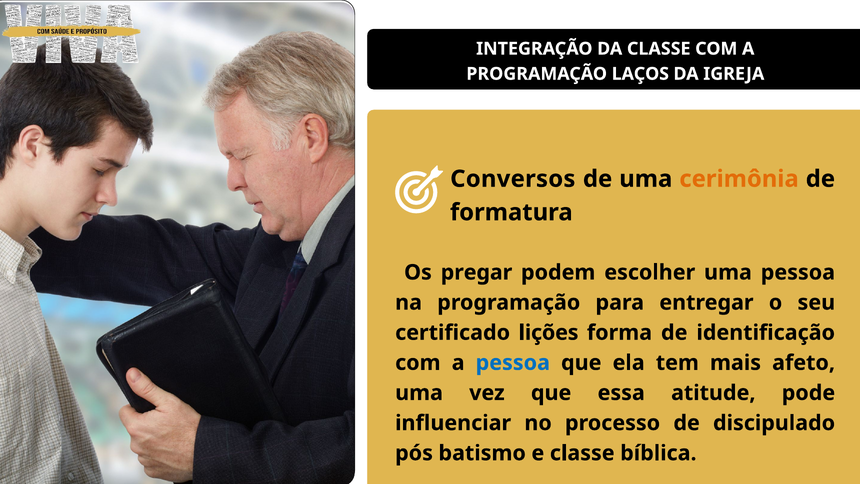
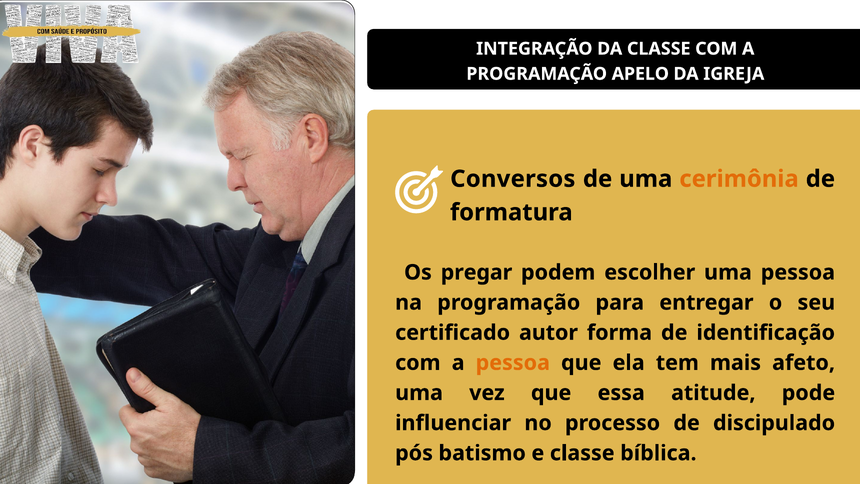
LAÇOS: LAÇOS -> APELO
lições: lições -> autor
pessoa at (513, 363) colour: blue -> orange
